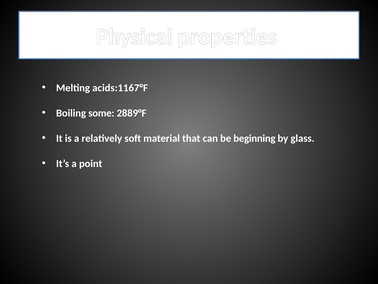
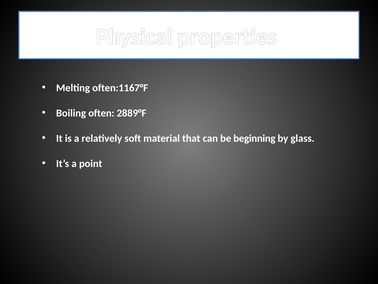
acids:1167°F: acids:1167°F -> often:1167°F
some: some -> often
